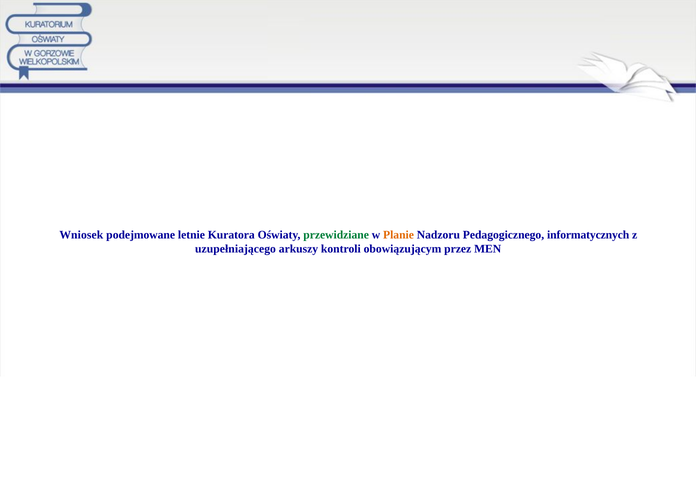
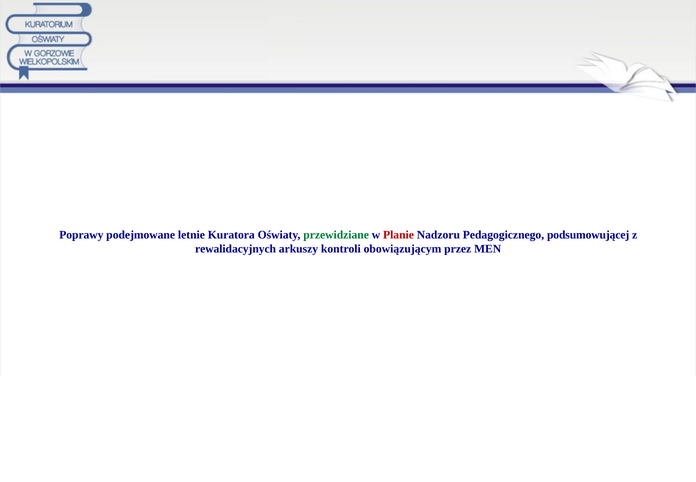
Wniosek: Wniosek -> Poprawy
Planie colour: orange -> red
informatycznych: informatycznych -> podsumowującej
uzupełniającego: uzupełniającego -> rewalidacyjnych
